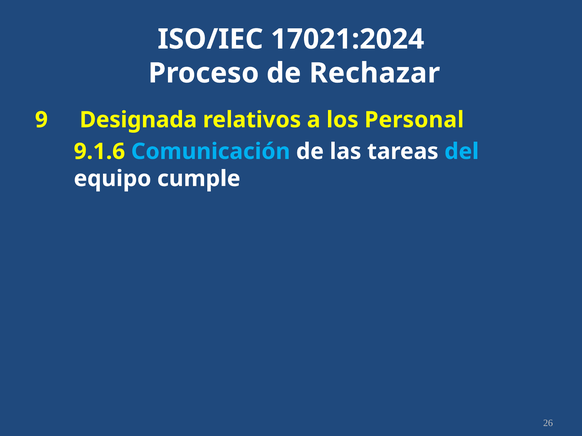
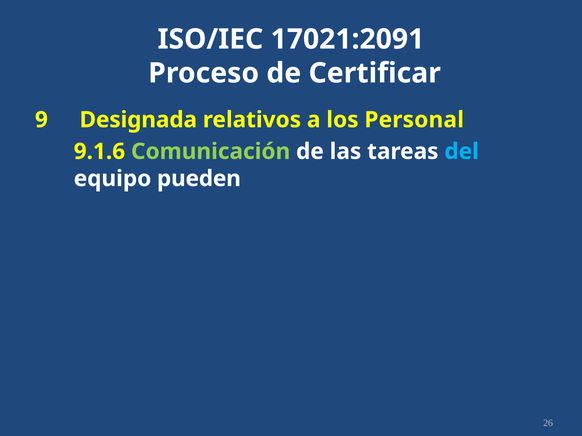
17021:2024: 17021:2024 -> 17021:2091
Rechazar: Rechazar -> Certificar
Comunicación colour: light blue -> light green
cumple: cumple -> pueden
